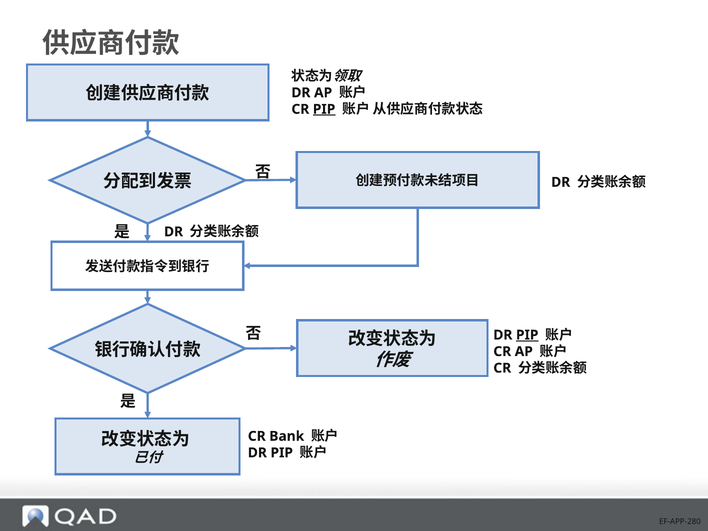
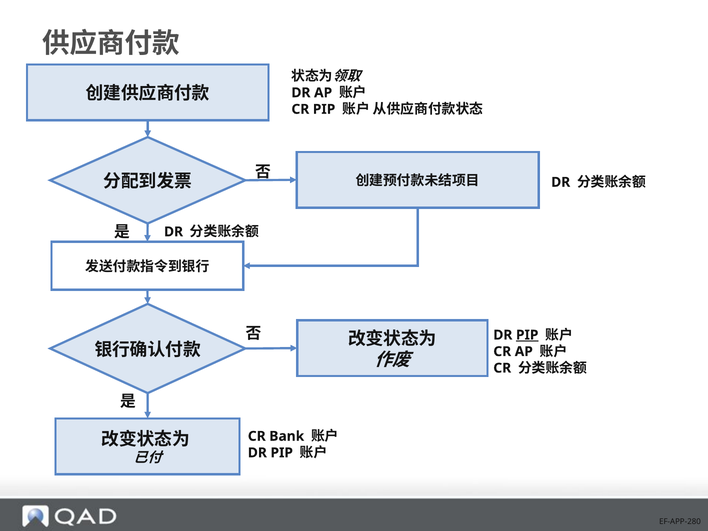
PIP at (324, 109) underline: present -> none
